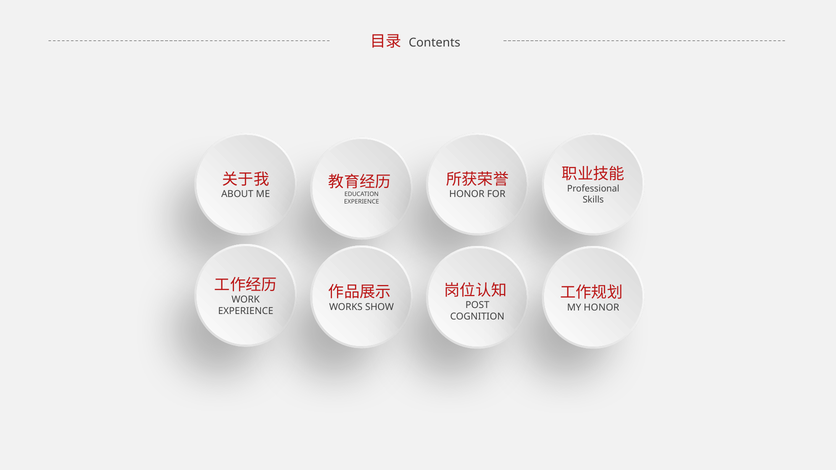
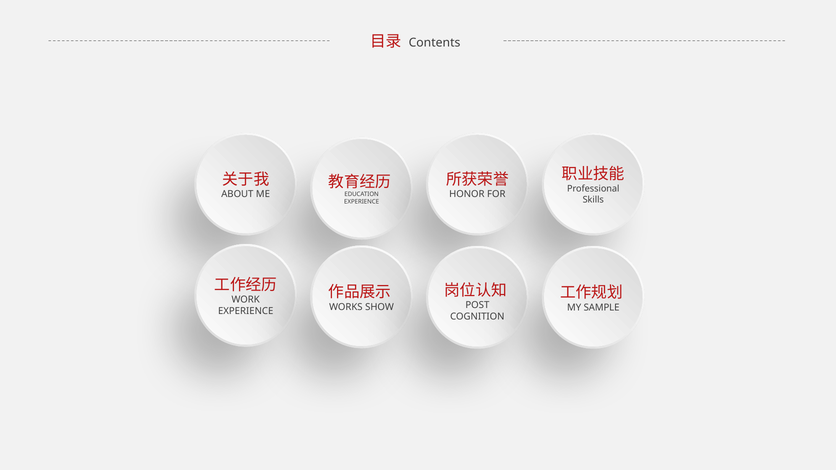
HONOR at (602, 308): HONOR -> SAMPLE
